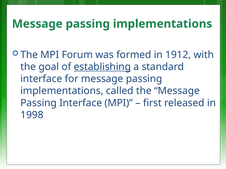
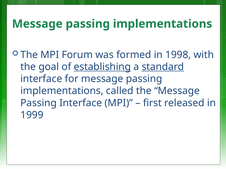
1912: 1912 -> 1998
standard underline: none -> present
1998: 1998 -> 1999
